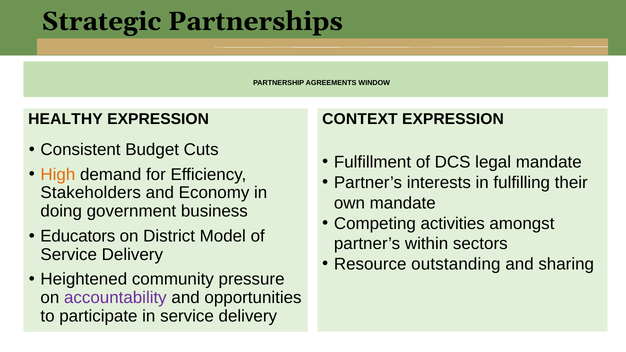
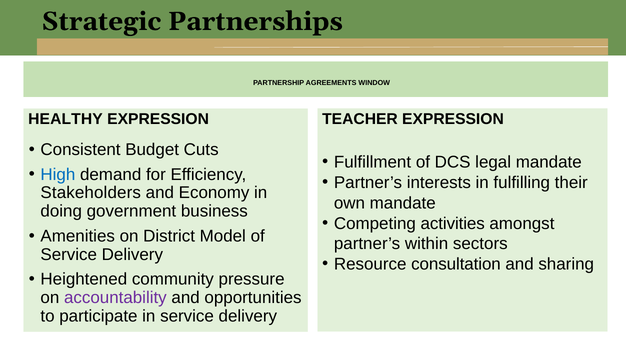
CONTEXT: CONTEXT -> TEACHER
High colour: orange -> blue
Educators: Educators -> Amenities
outstanding: outstanding -> consultation
